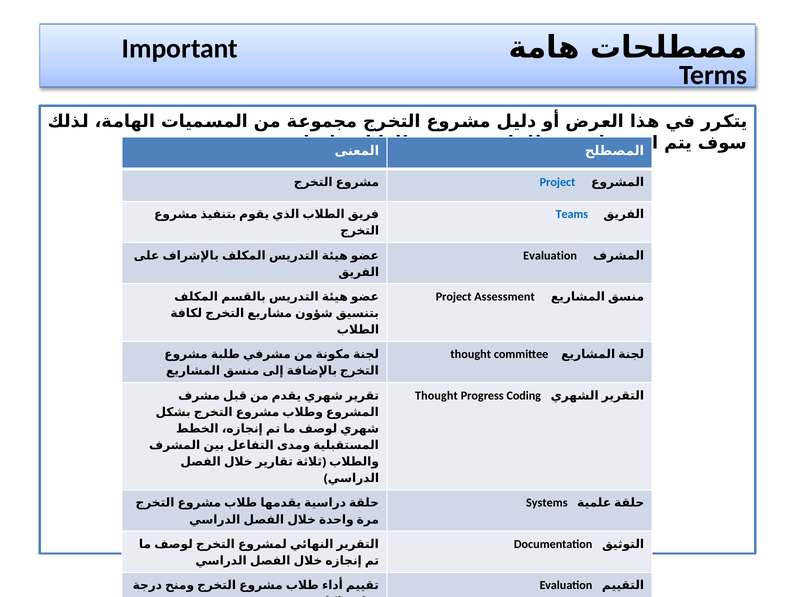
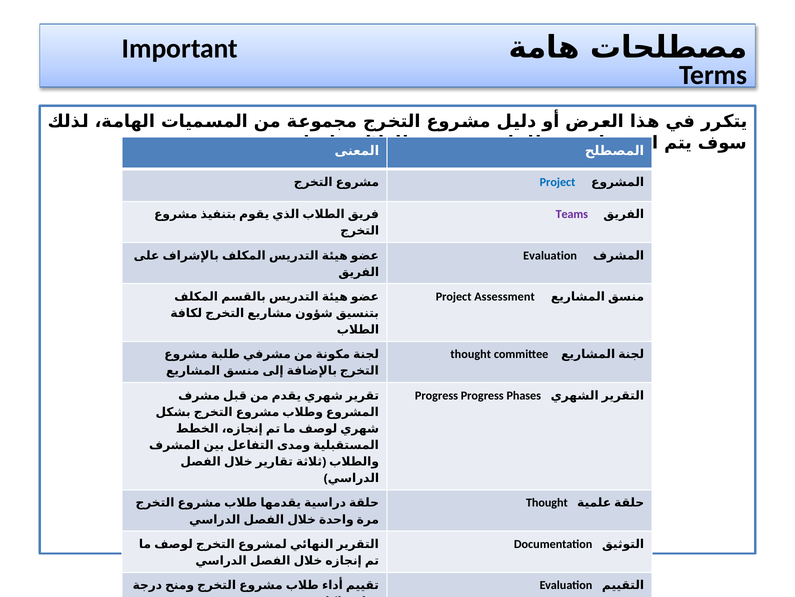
Teams colour: blue -> purple
Thought at (436, 395): Thought -> Progress
Coding: Coding -> Phases
Systems at (547, 502): Systems -> Thought
